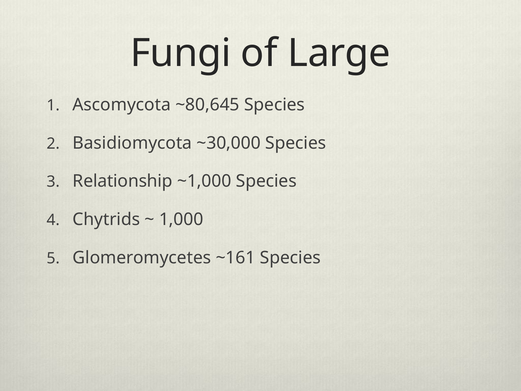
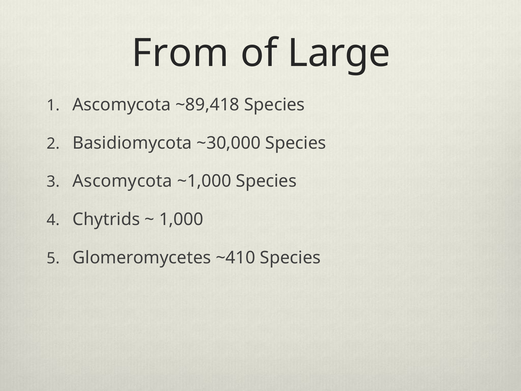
Fungi: Fungi -> From
~80,645: ~80,645 -> ~89,418
Relationship at (123, 181): Relationship -> Ascomycota
~161: ~161 -> ~410
